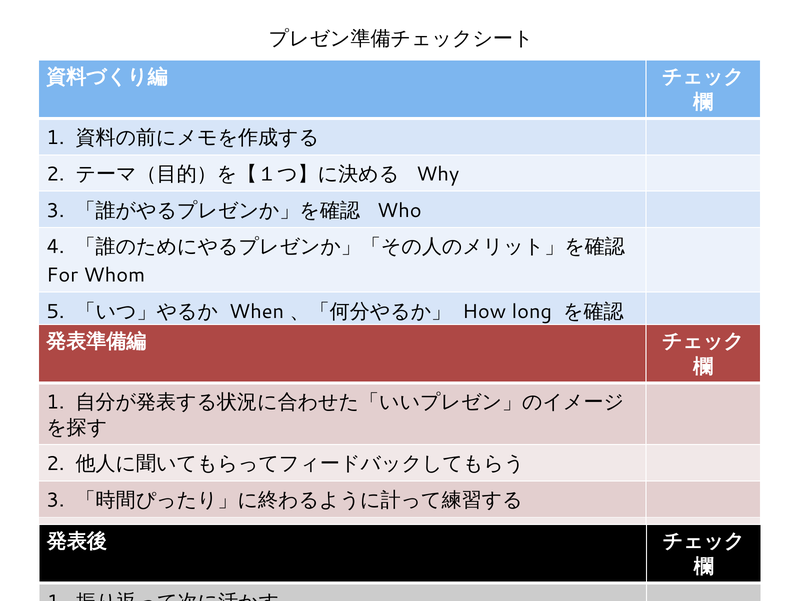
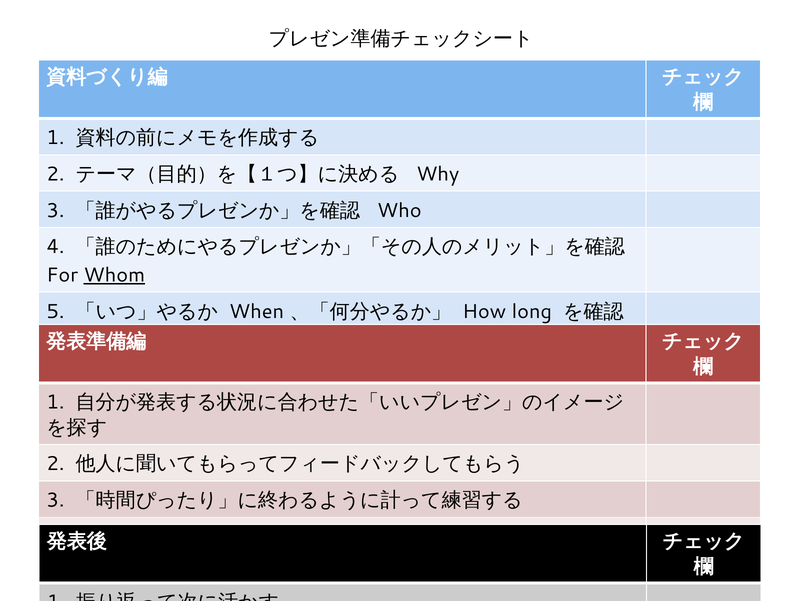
Whom underline: none -> present
